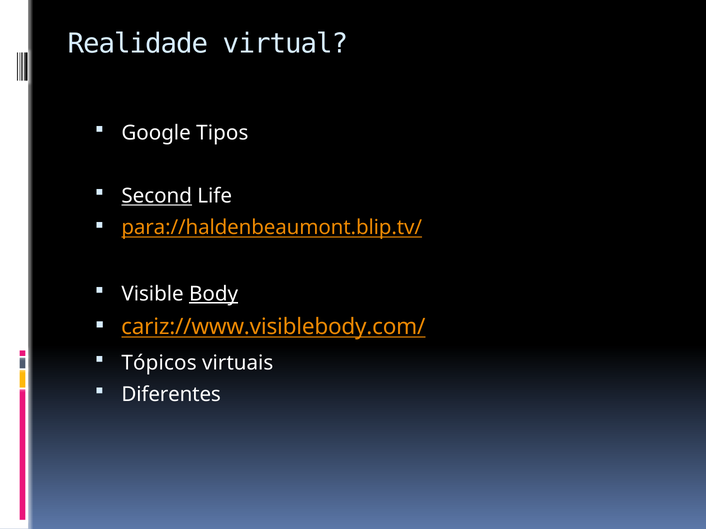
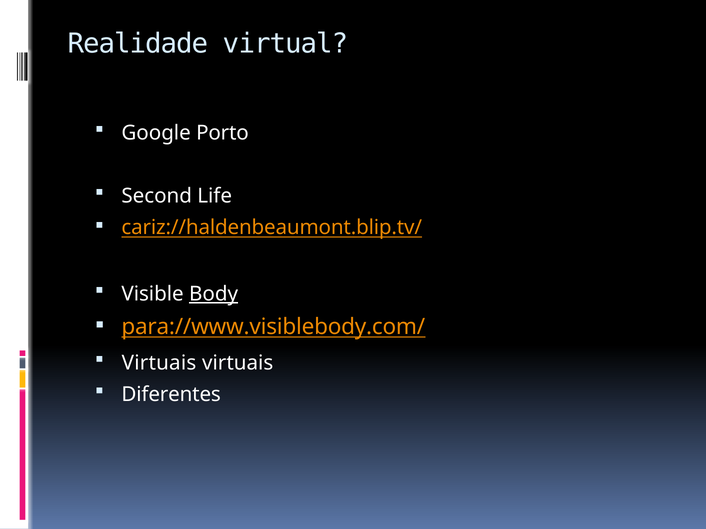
Tipos: Tipos -> Porto
Second underline: present -> none
para://haldenbeaumont.blip.tv/: para://haldenbeaumont.blip.tv/ -> cariz://haldenbeaumont.blip.tv/
cariz://www.visiblebody.com/: cariz://www.visiblebody.com/ -> para://www.visiblebody.com/
Tópicos at (159, 363): Tópicos -> Virtuais
